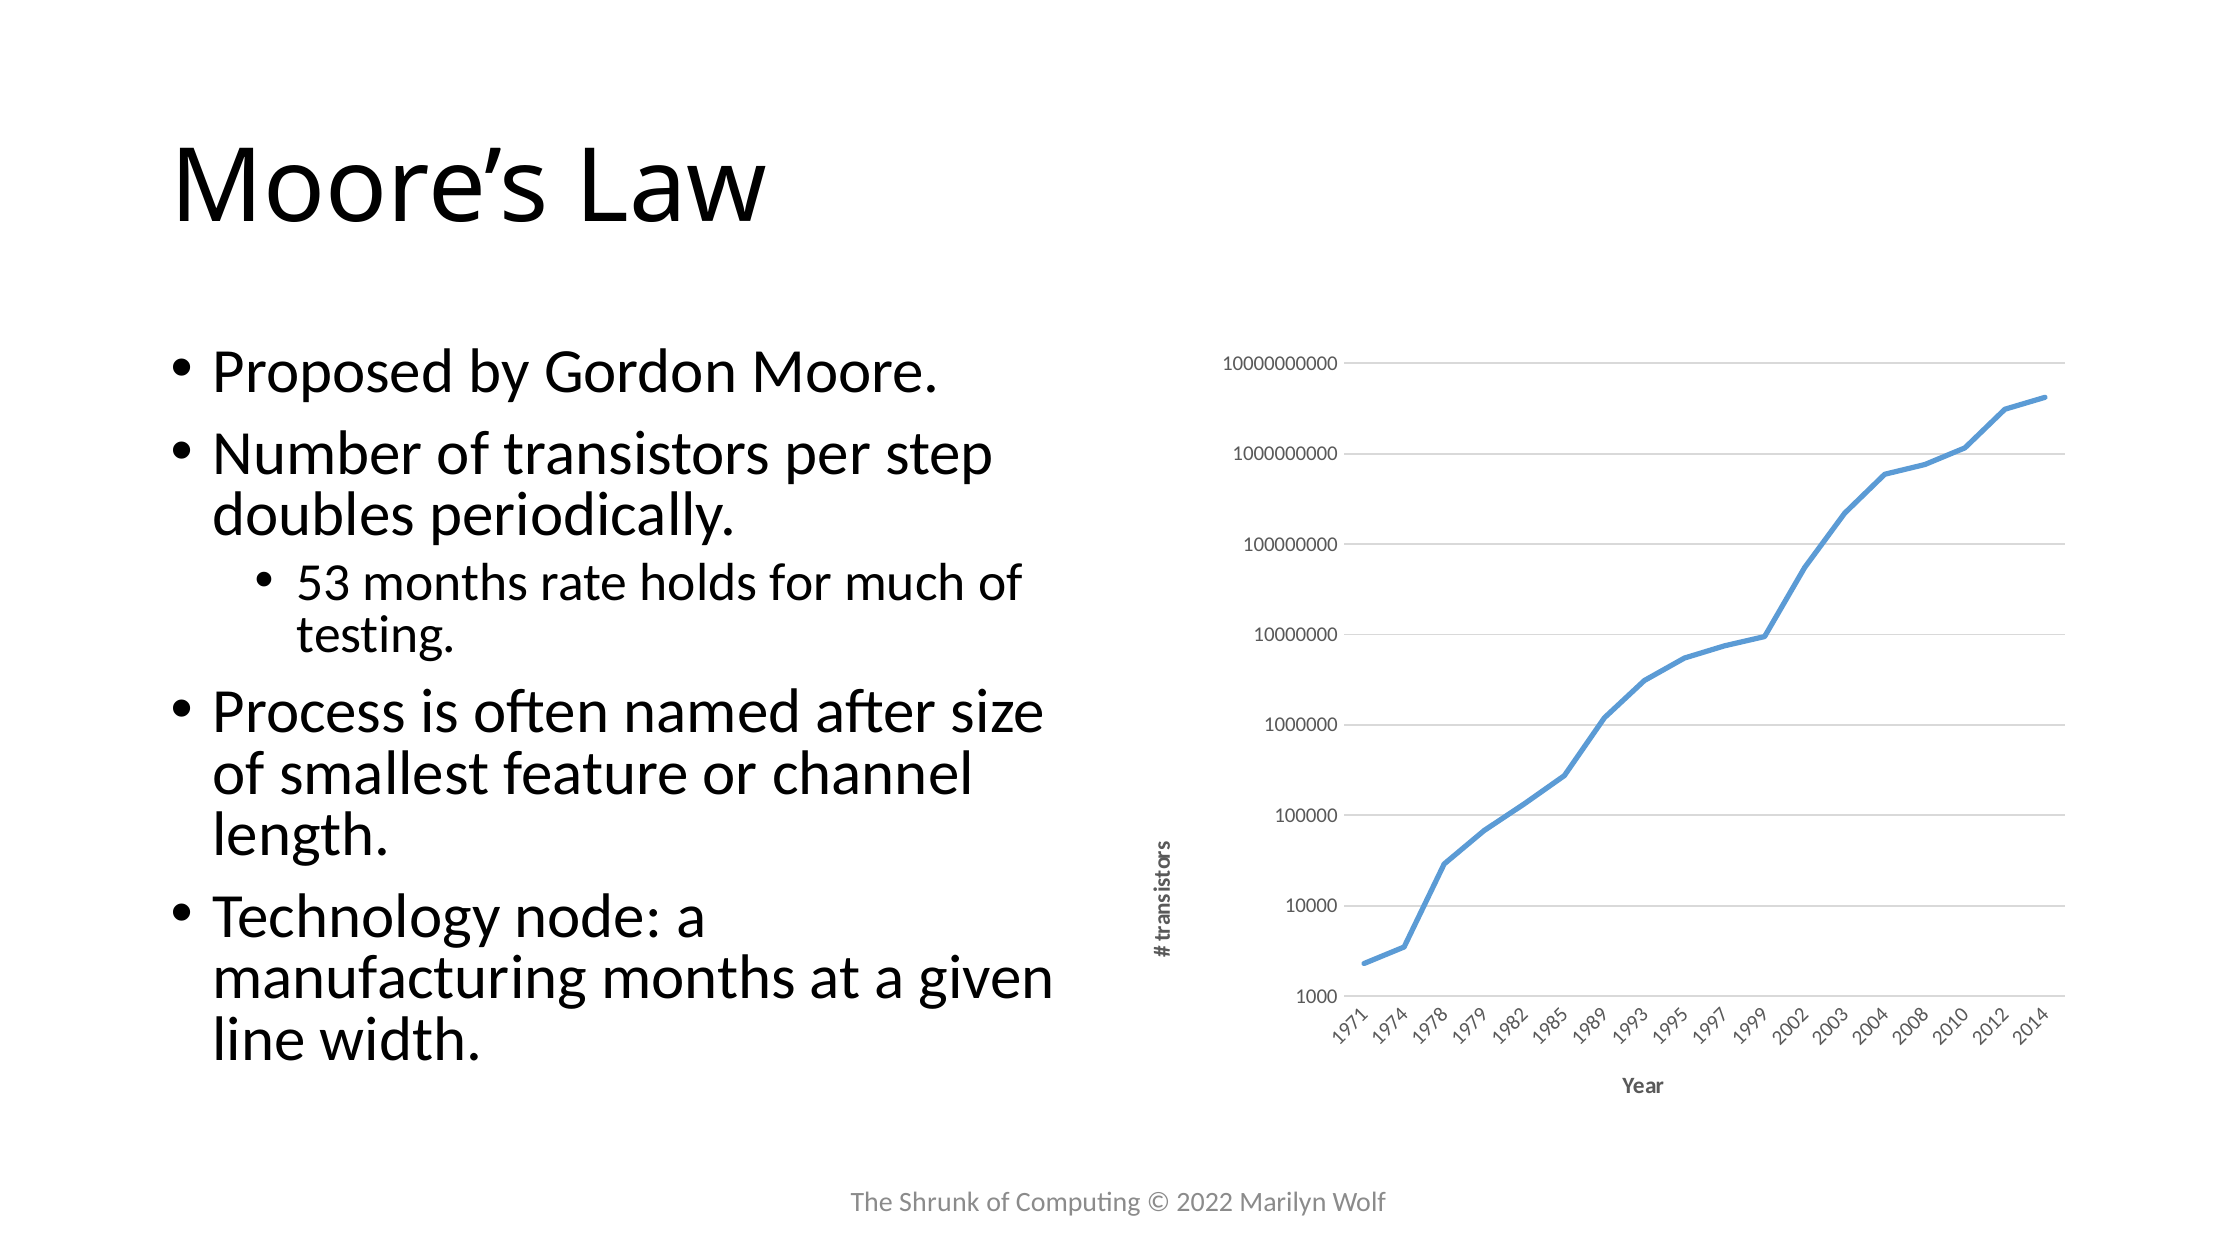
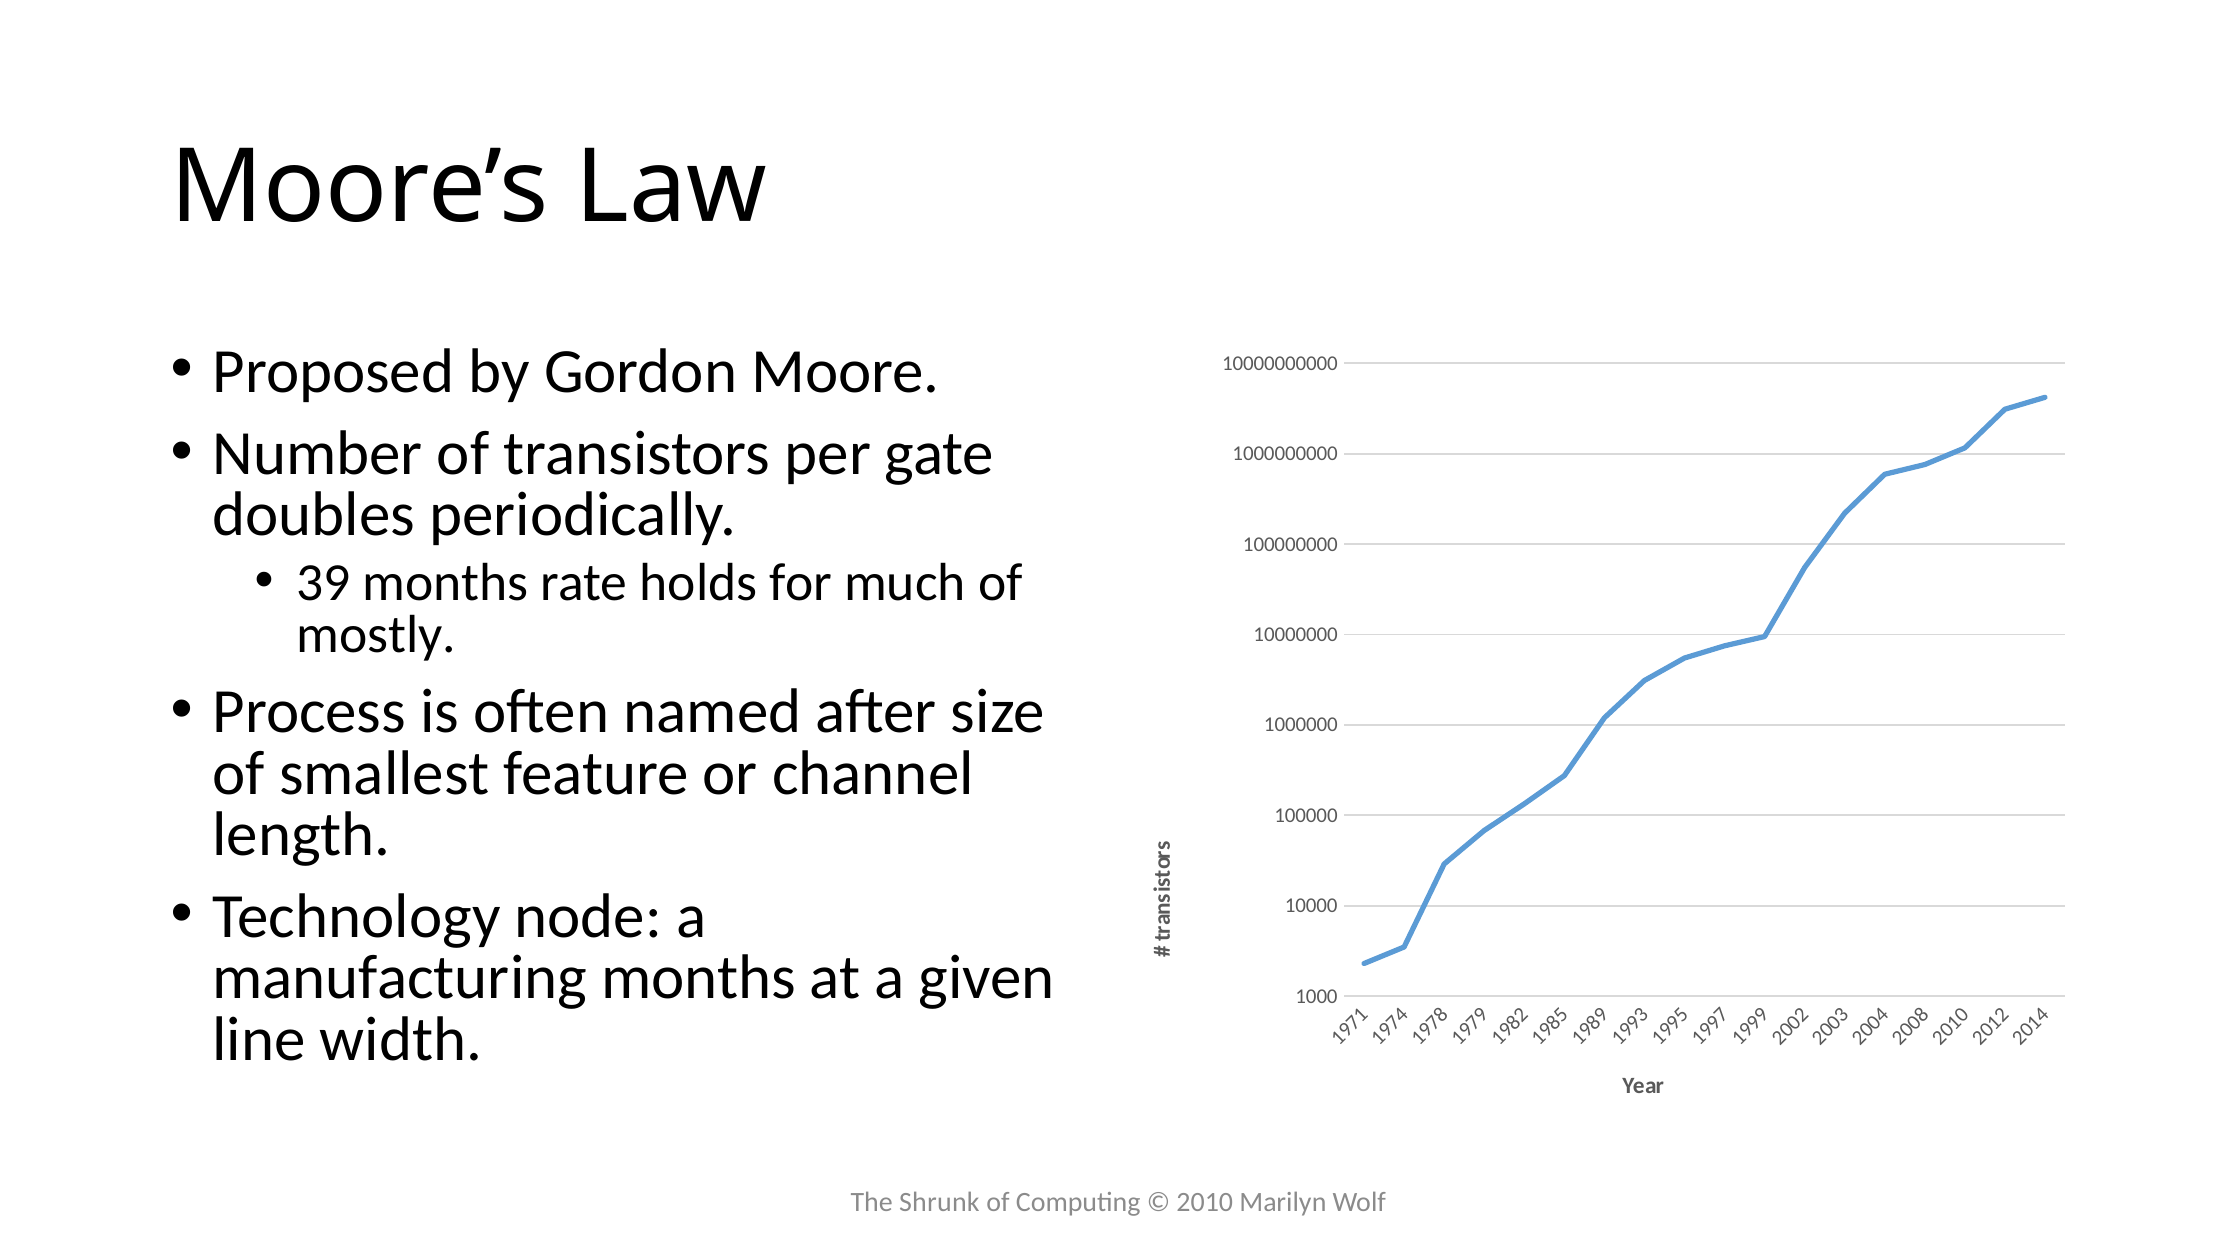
step: step -> gate
53: 53 -> 39
testing: testing -> mostly
2022: 2022 -> 2010
